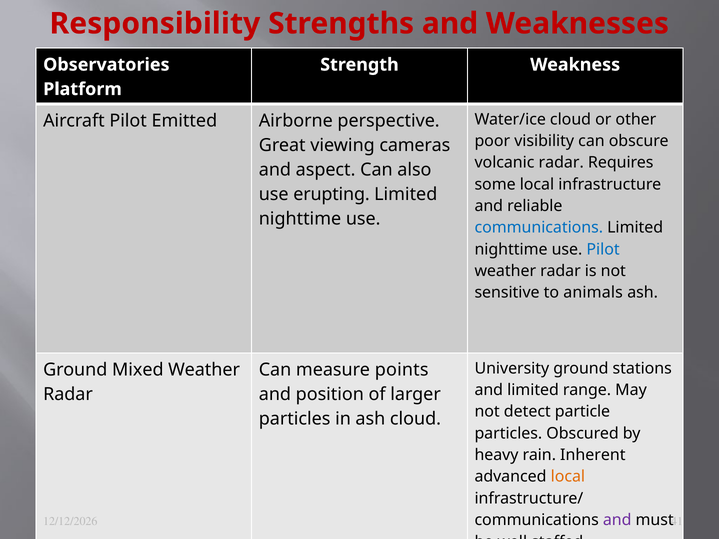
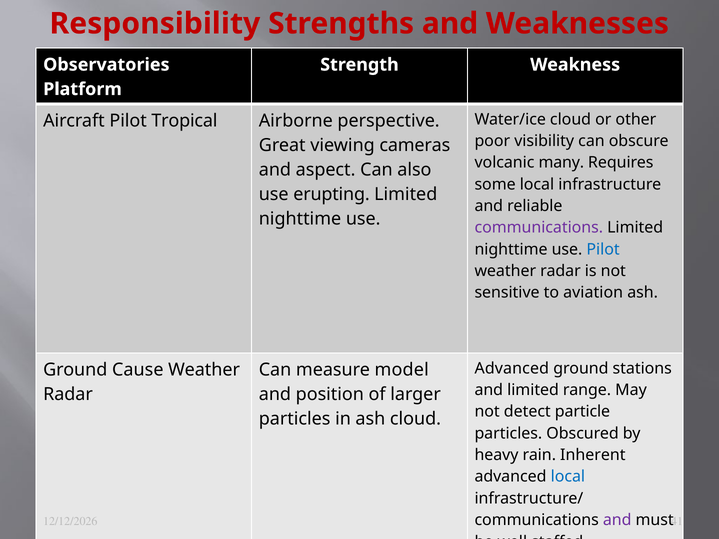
Emitted: Emitted -> Tropical
volcanic radar: radar -> many
communications at (539, 228) colour: blue -> purple
animals: animals -> aviation
University at (512, 369): University -> Advanced
Mixed: Mixed -> Cause
points: points -> model
local at (568, 477) colour: orange -> blue
